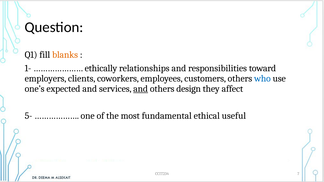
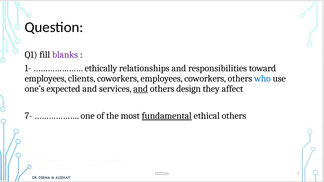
blanks colour: orange -> purple
employers at (45, 79): employers -> employees
employees customers: customers -> coworkers
5-: 5- -> 7-
fundamental underline: none -> present
ethical useful: useful -> others
